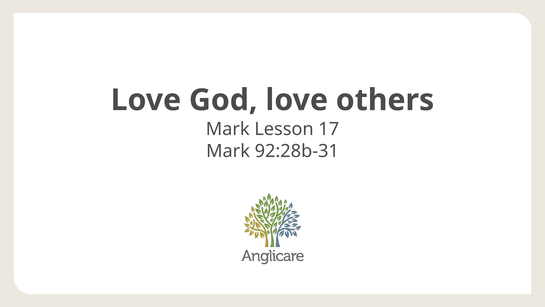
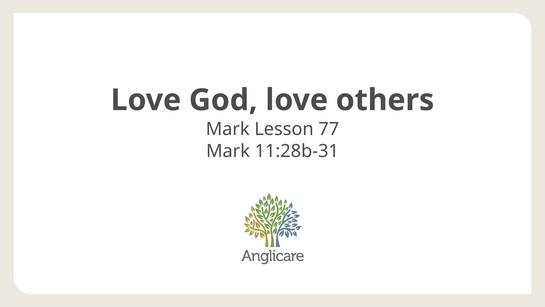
17: 17 -> 77
92:28b-31: 92:28b-31 -> 11:28b-31
